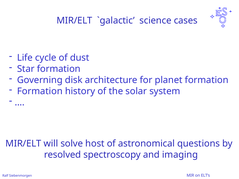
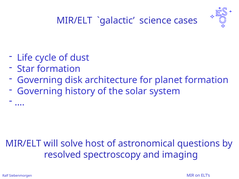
Formation at (40, 91): Formation -> Governing
